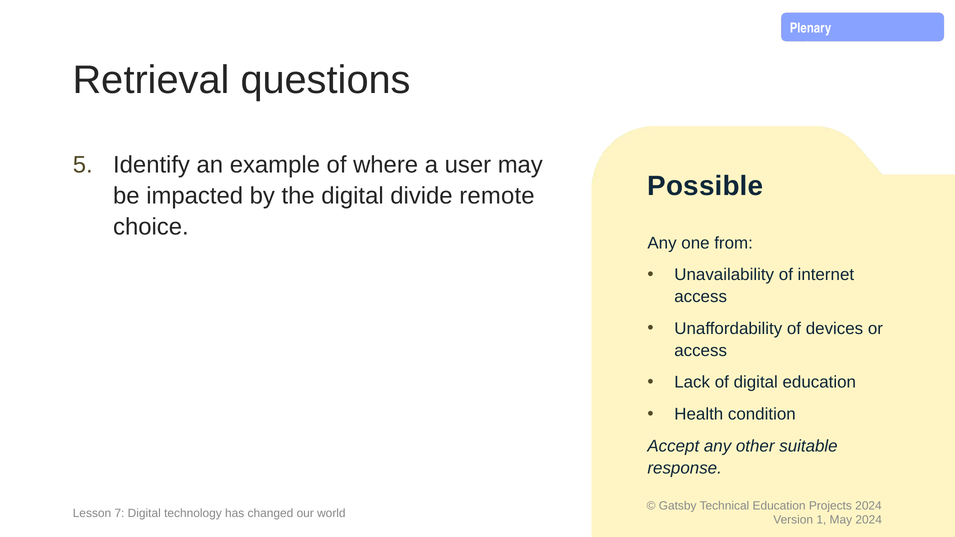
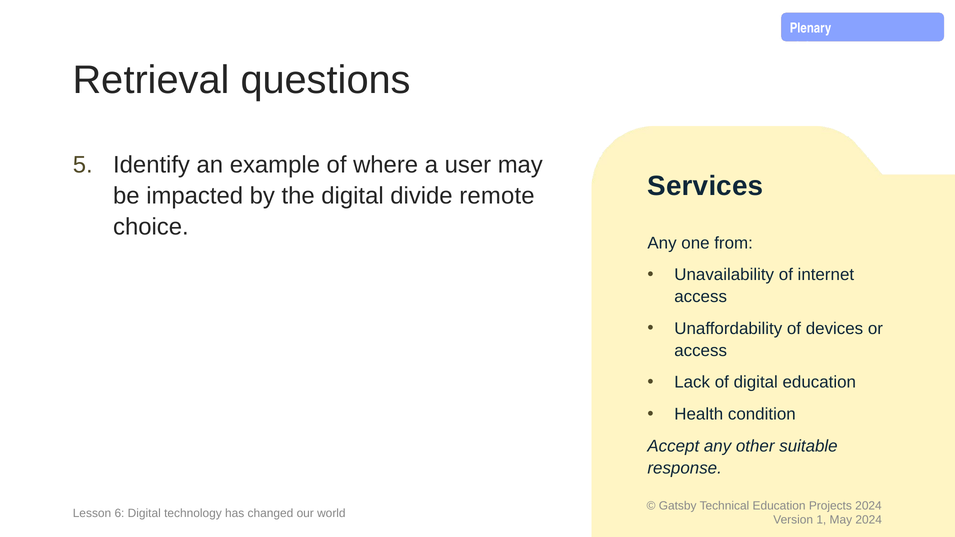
Possible: Possible -> Services
7: 7 -> 6
